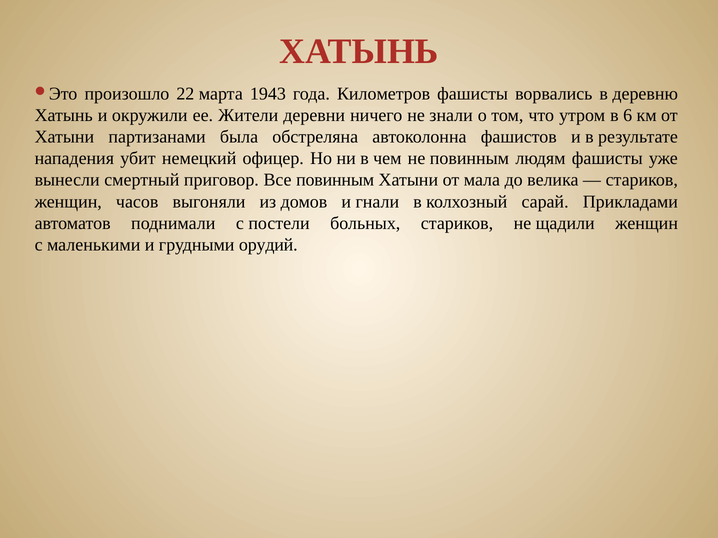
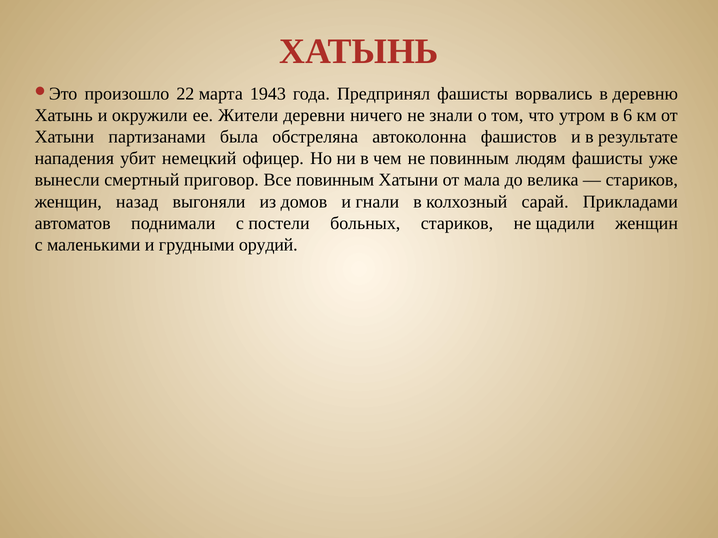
Километров: Километров -> Предпринял
часов: часов -> назад
